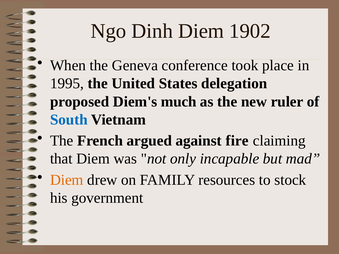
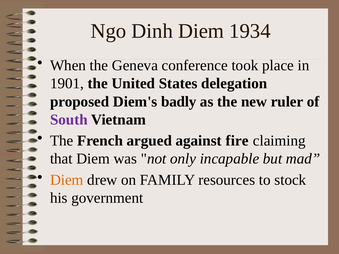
1902: 1902 -> 1934
1995: 1995 -> 1901
much: much -> badly
South colour: blue -> purple
